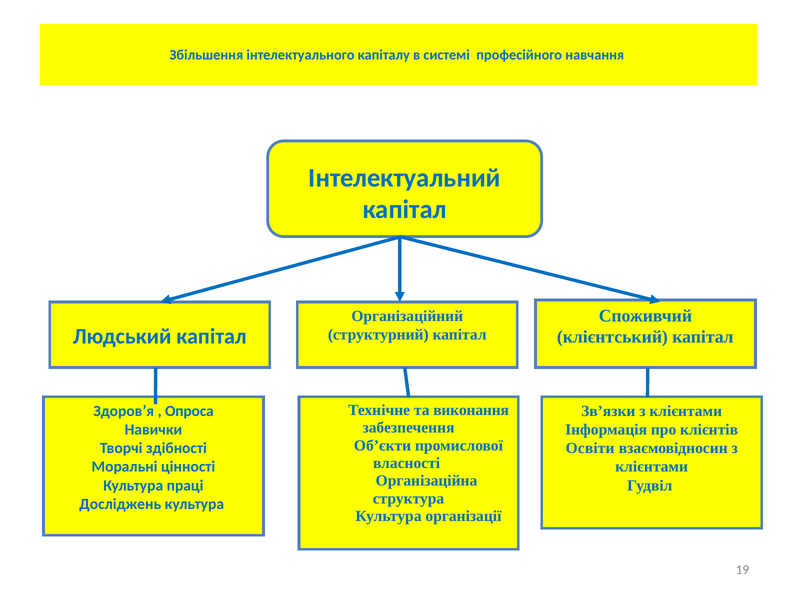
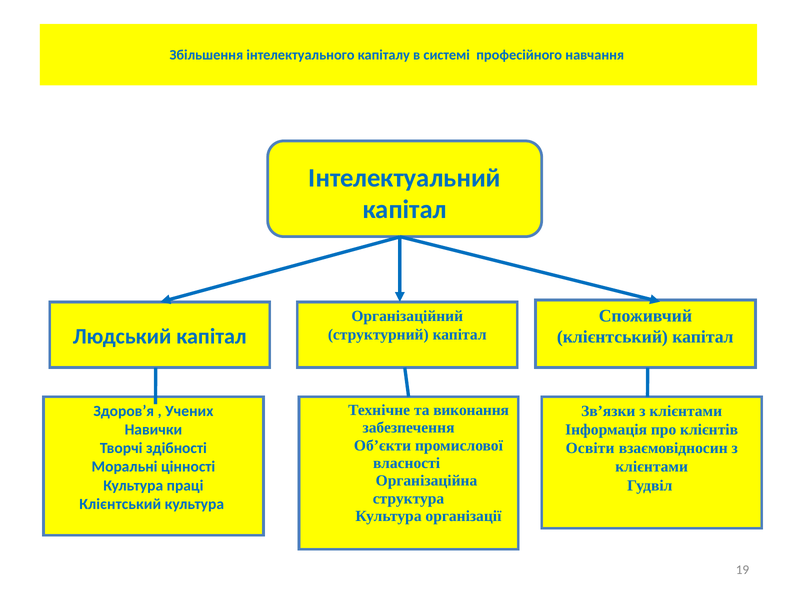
Опроса: Опроса -> Учених
Досліджень at (120, 505): Досліджень -> Клієнтський
